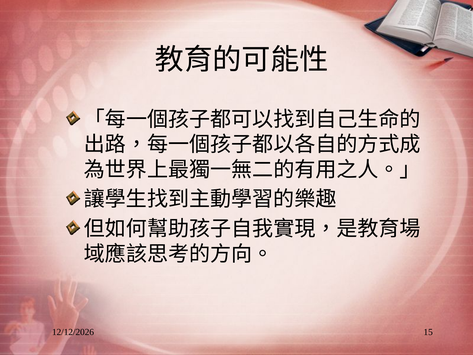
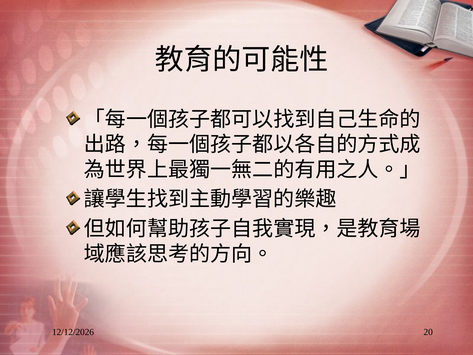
15: 15 -> 20
